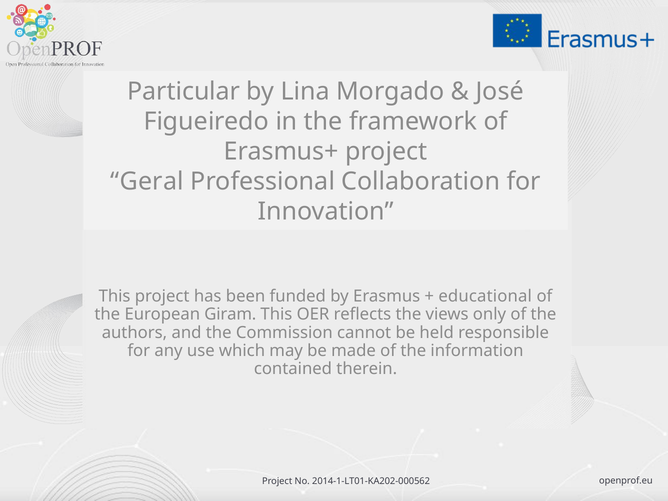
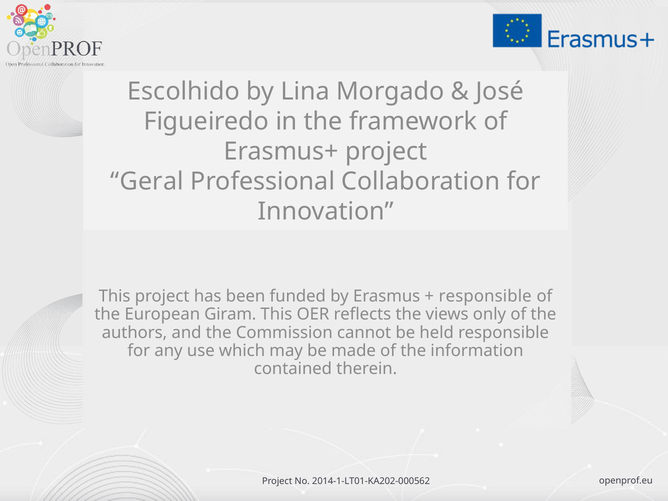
Particular: Particular -> Escolhido
educational at (485, 296): educational -> responsible
